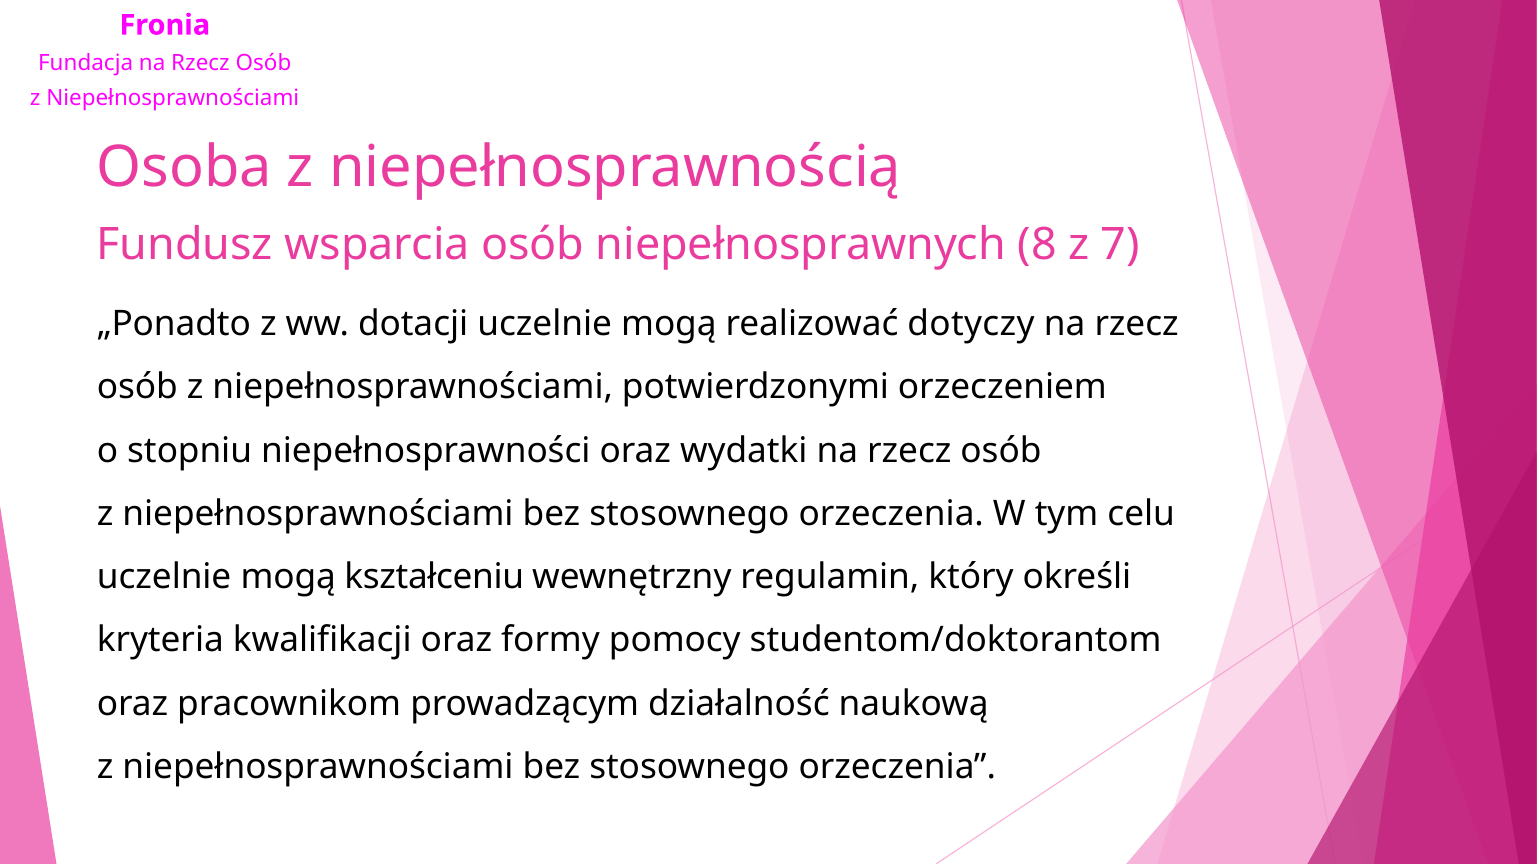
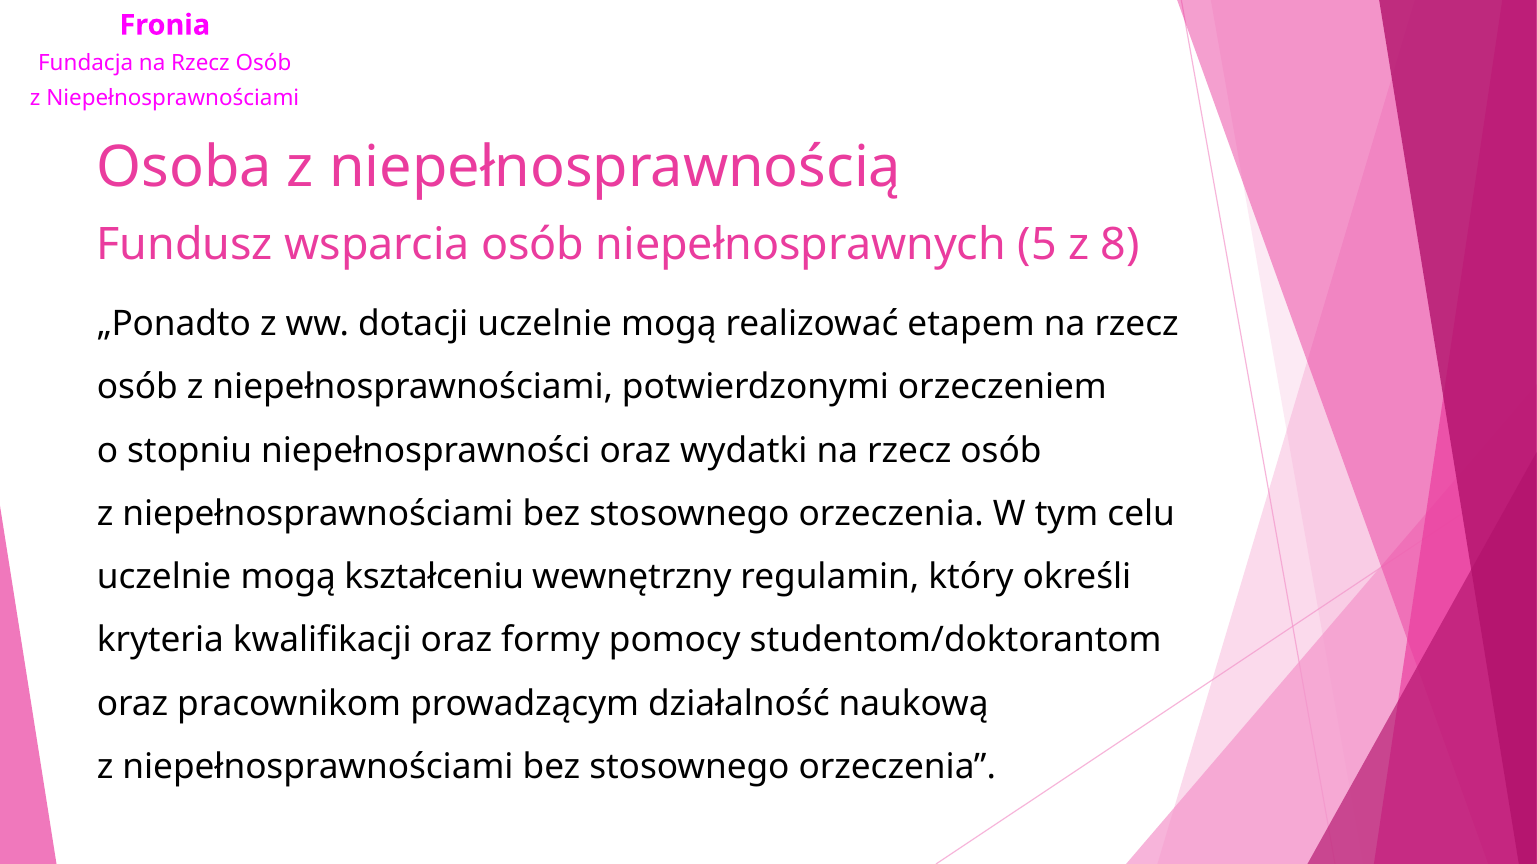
8: 8 -> 5
7: 7 -> 8
dotyczy: dotyczy -> etapem
